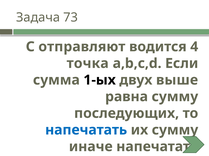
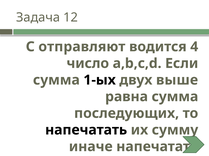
73: 73 -> 12
точка: точка -> число
равна сумму: сумму -> сумма
напечатать at (86, 131) colour: blue -> black
